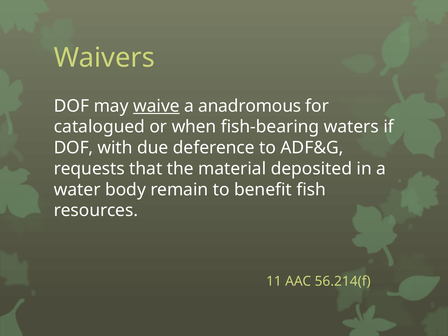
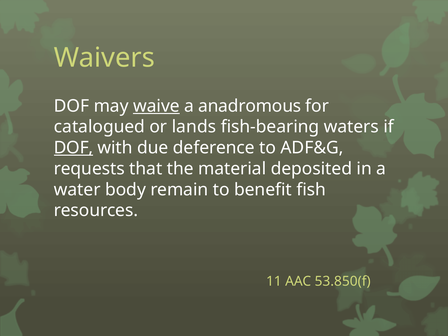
when: when -> lands
DOF at (74, 148) underline: none -> present
56.214(f: 56.214(f -> 53.850(f
